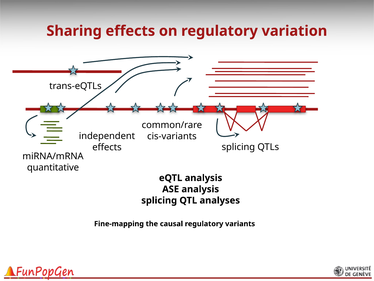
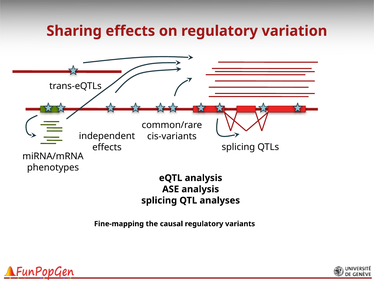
quantitative: quantitative -> phenotypes
